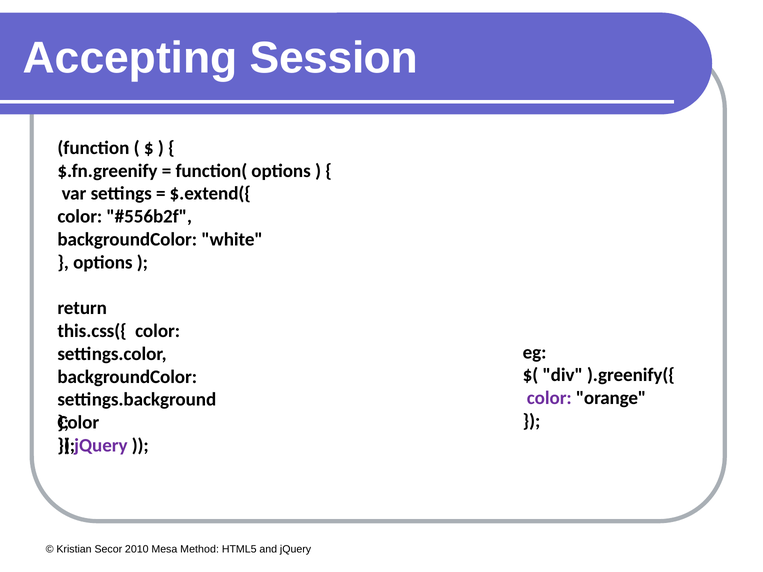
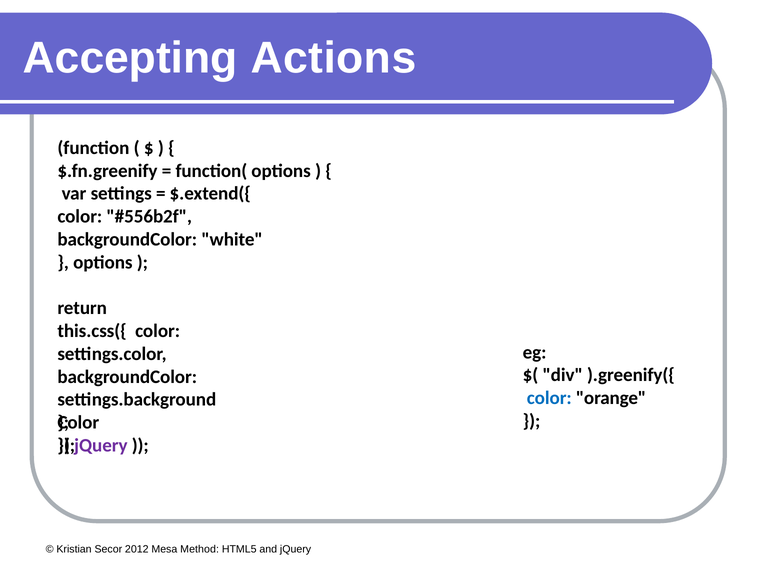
Session: Session -> Actions
color at (549, 398) colour: purple -> blue
2010: 2010 -> 2012
